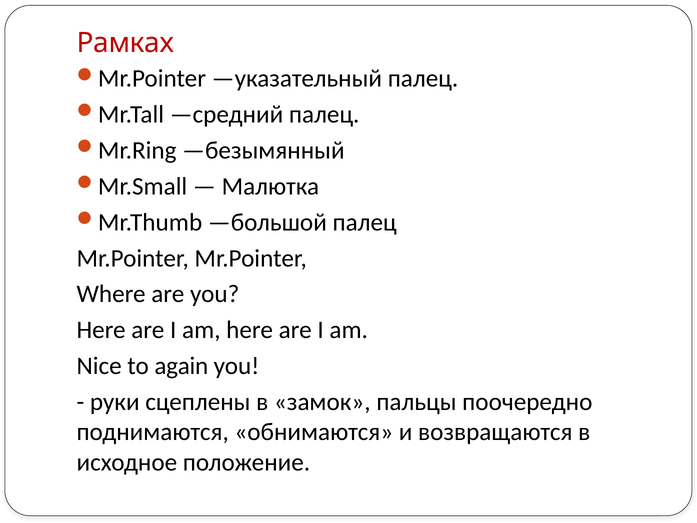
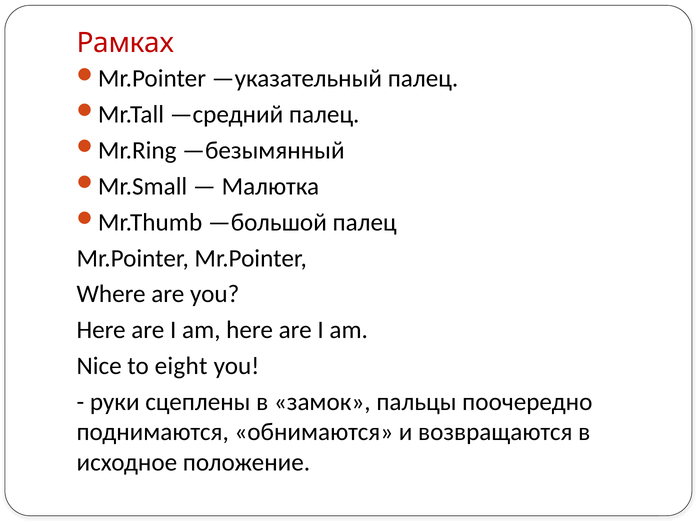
again: again -> eight
